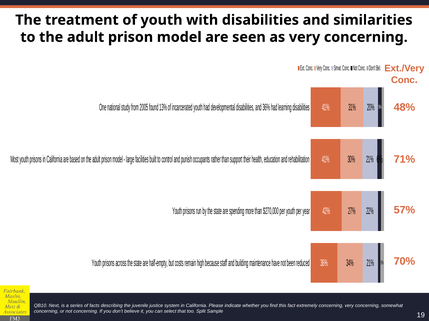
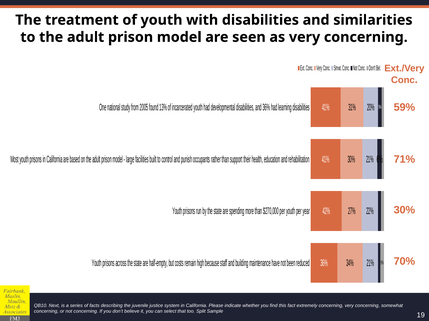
48%: 48% -> 59%
57% at (404, 210): 57% -> 30%
